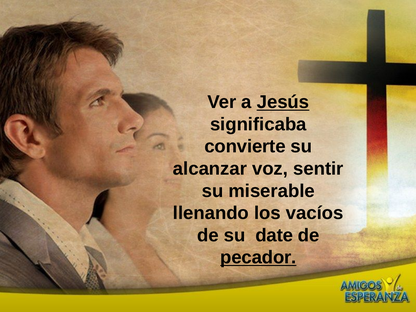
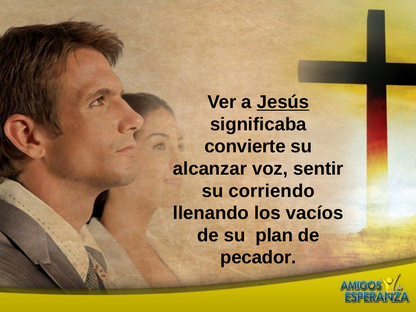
miserable: miserable -> corriendo
date: date -> plan
pecador underline: present -> none
